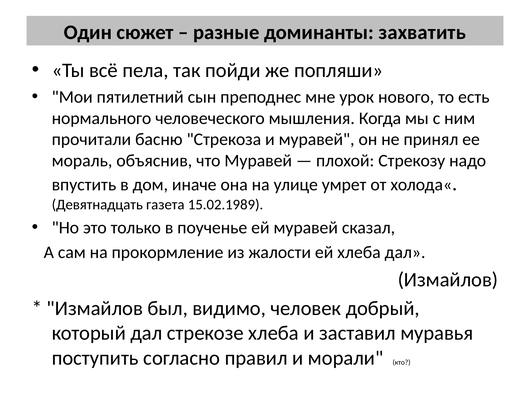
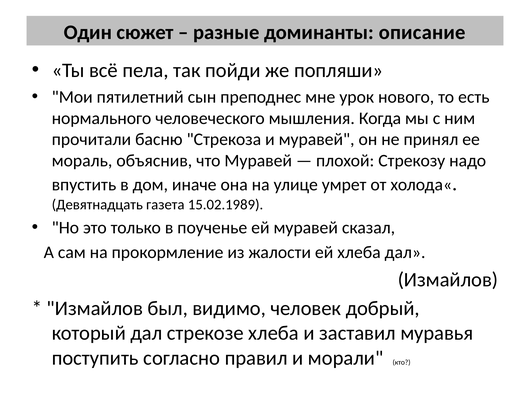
захватить: захватить -> описание
